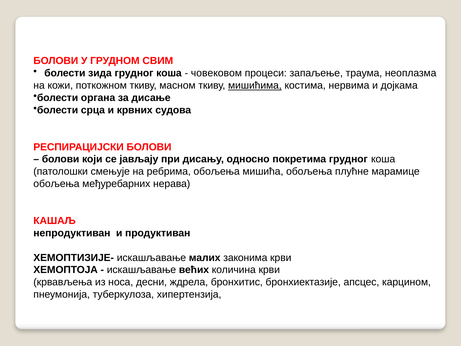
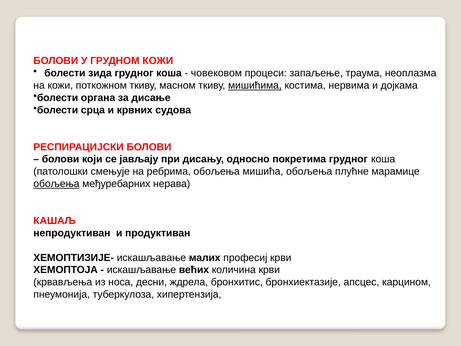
ГРУДНОМ СВИМ: СВИМ -> КОЖИ
обољења at (56, 184) underline: none -> present
законима: законима -> професиј
